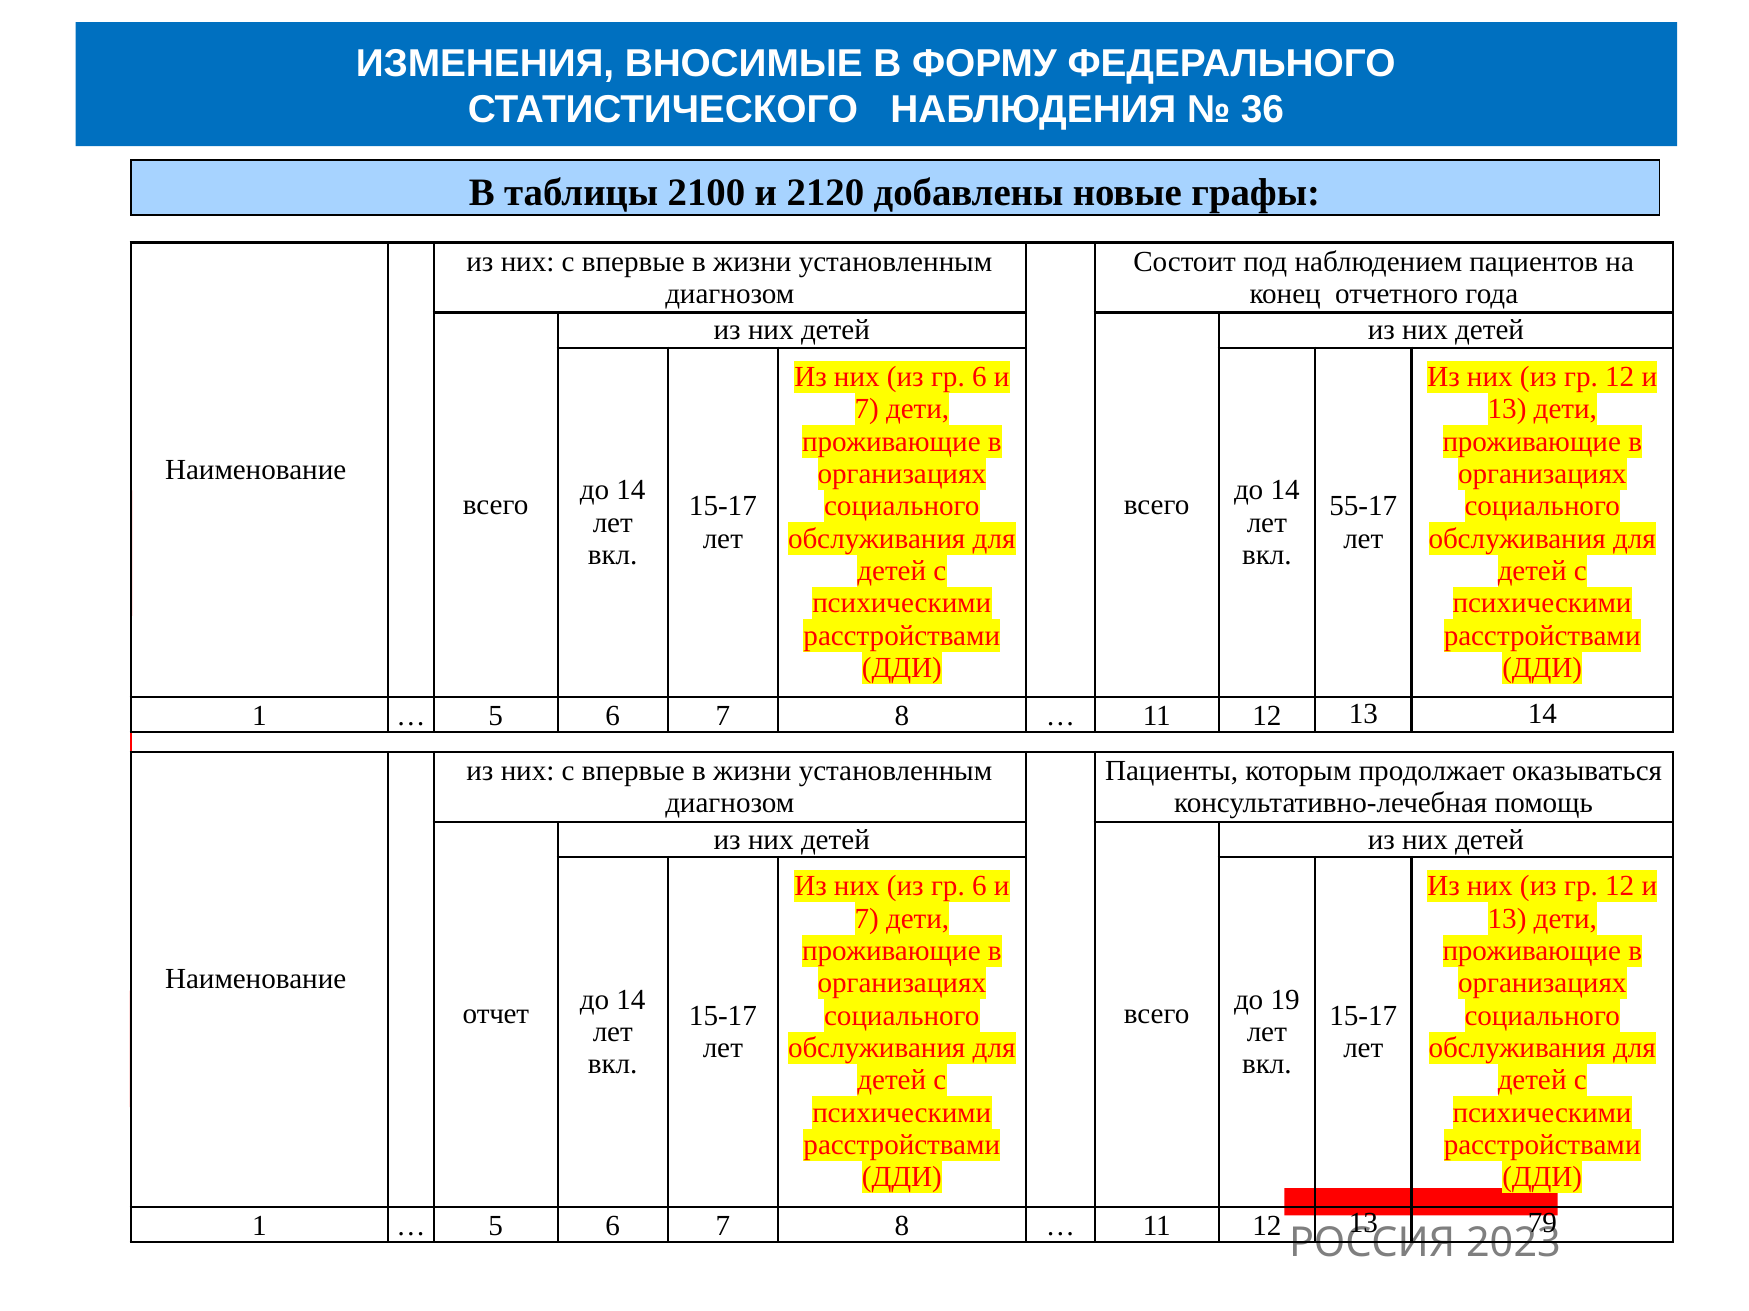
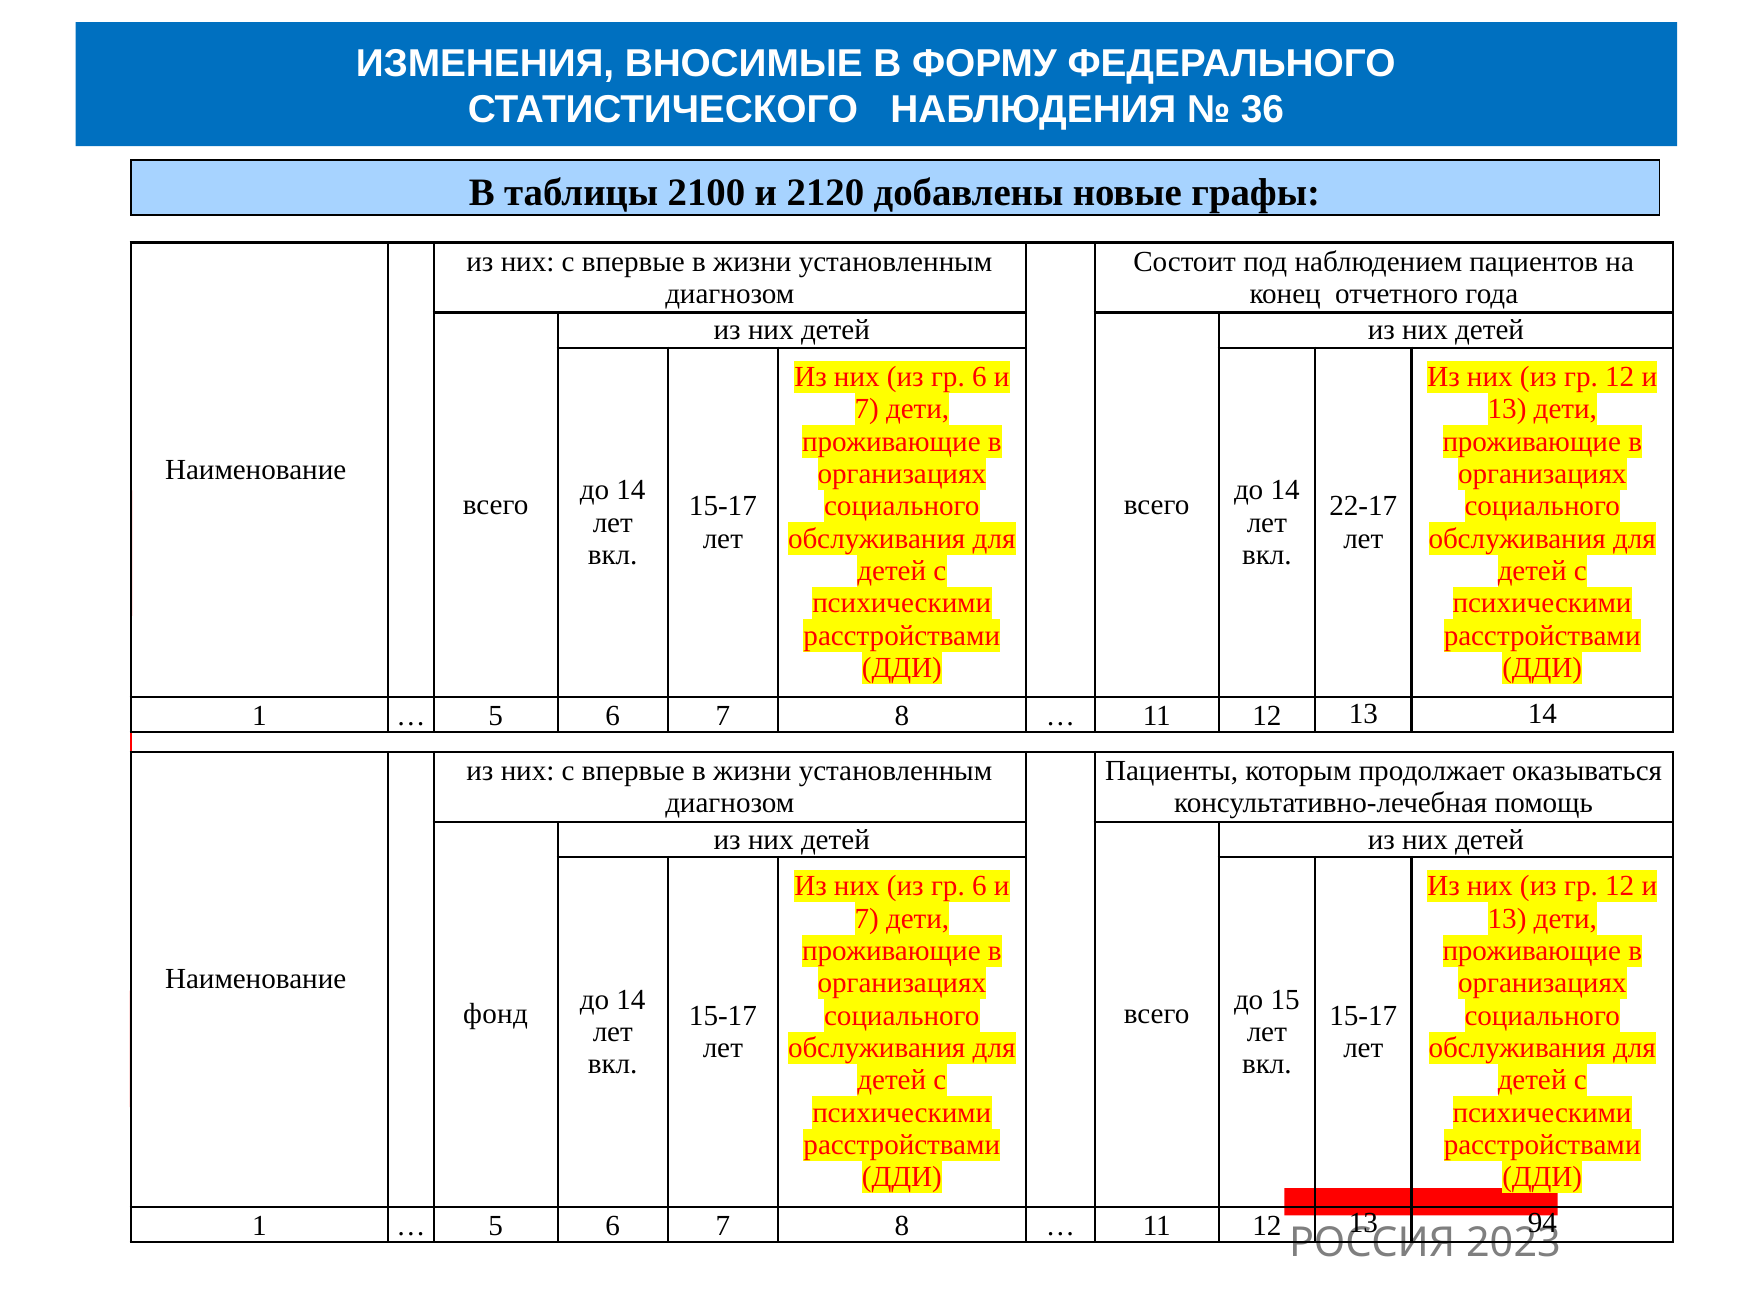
55-17: 55-17 -> 22-17
19: 19 -> 15
отчет: отчет -> фонд
79: 79 -> 94
